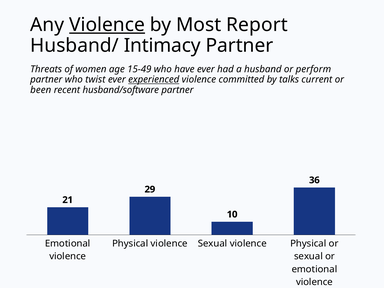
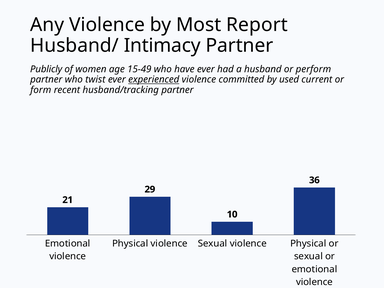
Violence at (107, 25) underline: present -> none
Threats: Threats -> Publicly
talks: talks -> used
been: been -> form
husband/software: husband/software -> husband/tracking
